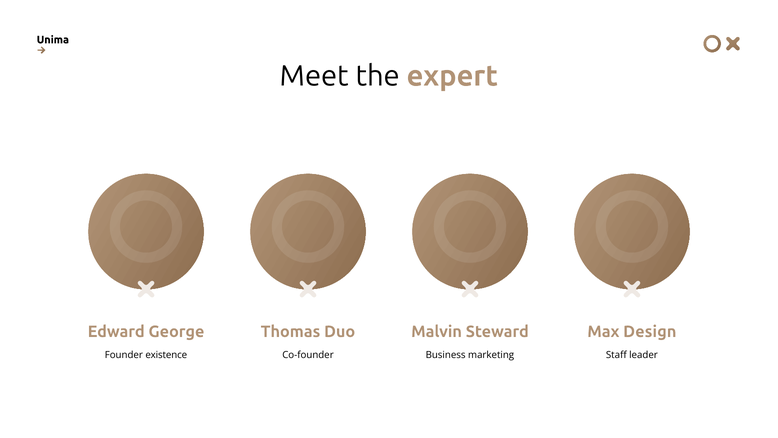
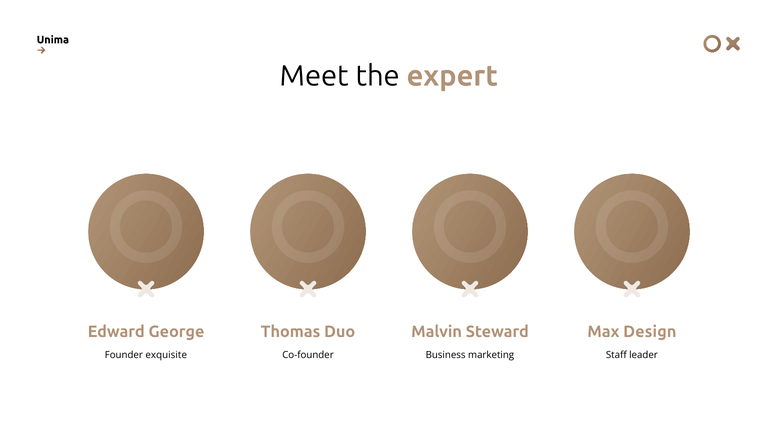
existence: existence -> exquisite
